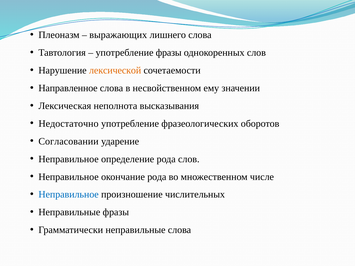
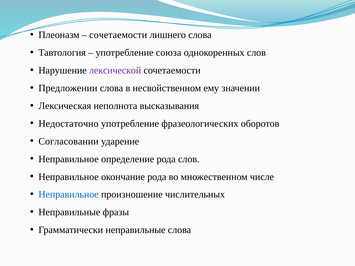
выражающих at (118, 35): выражающих -> сочетаемости
употребление фразы: фразы -> союза
лексической colour: orange -> purple
Направленное: Направленное -> Предложении
